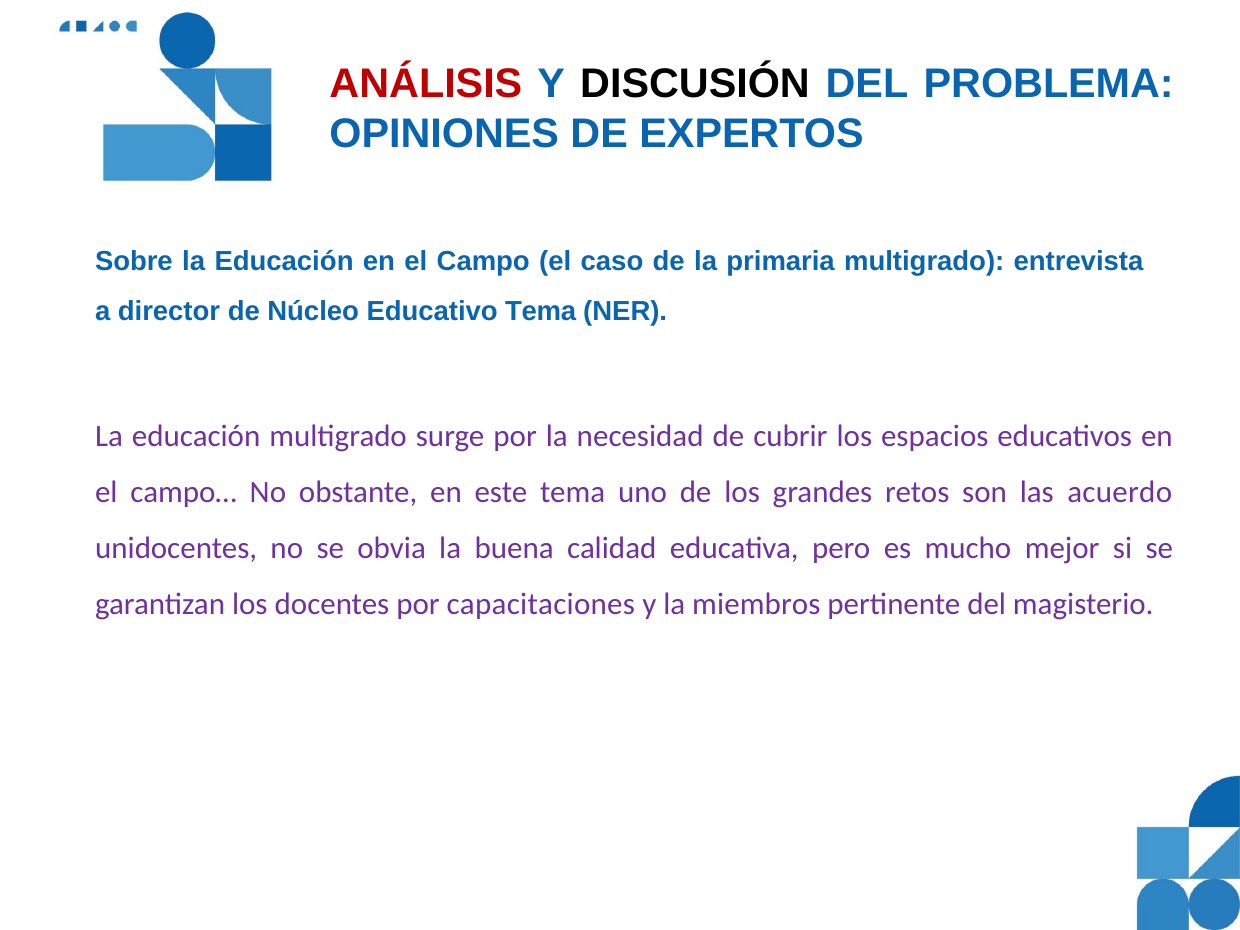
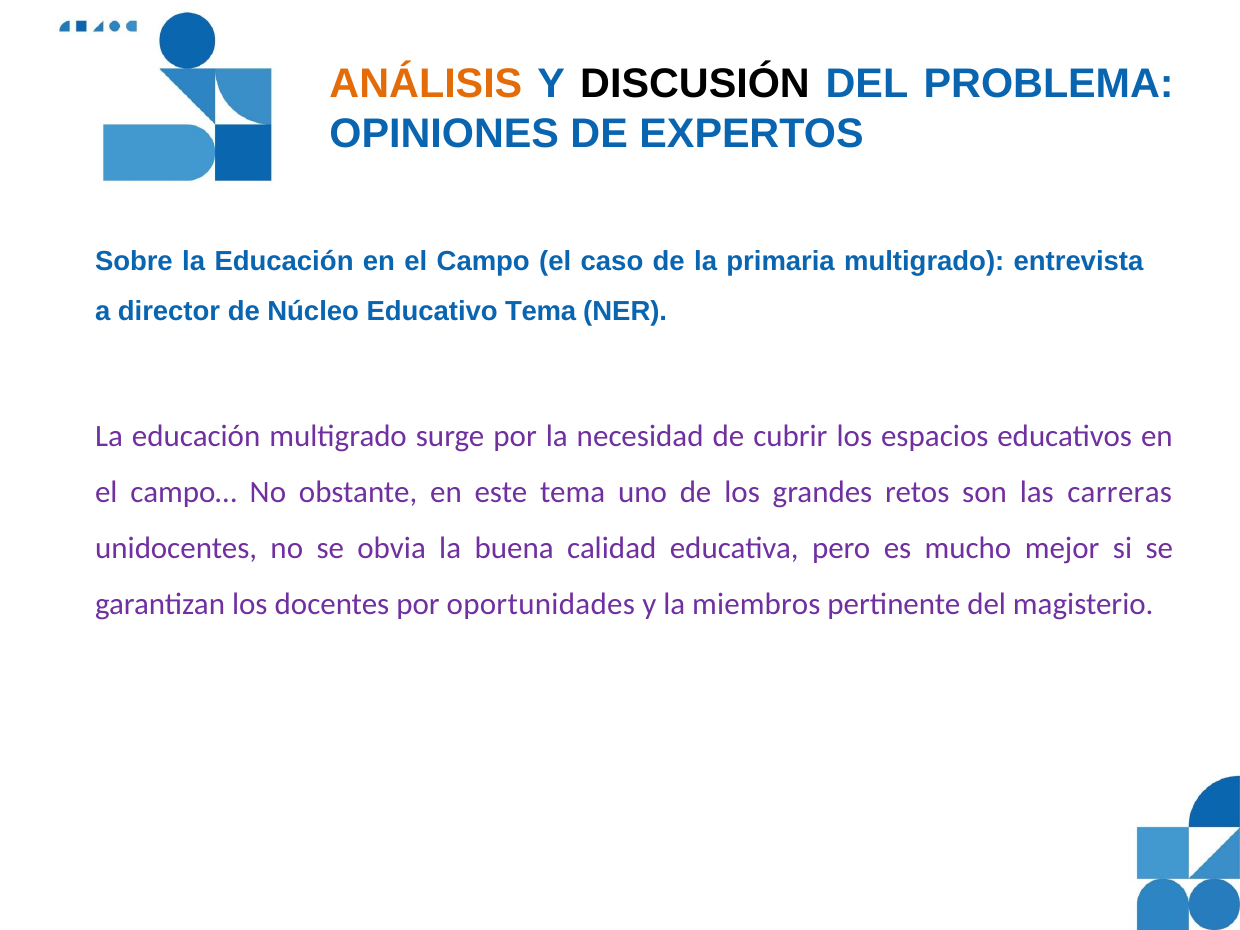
ANÁLISIS colour: red -> orange
acuerdo: acuerdo -> carreras
capacitaciones: capacitaciones -> oportunidades
